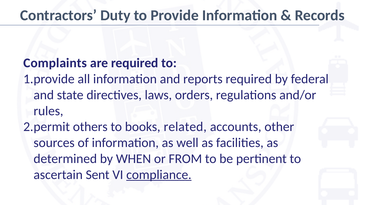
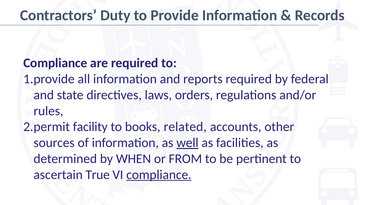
Complaints at (55, 63): Complaints -> Compliance
others: others -> facility
well underline: none -> present
Sent: Sent -> True
